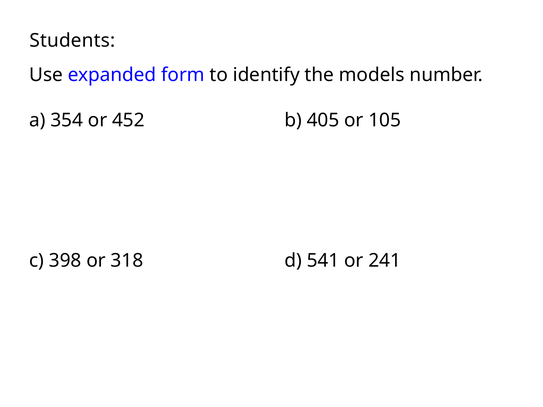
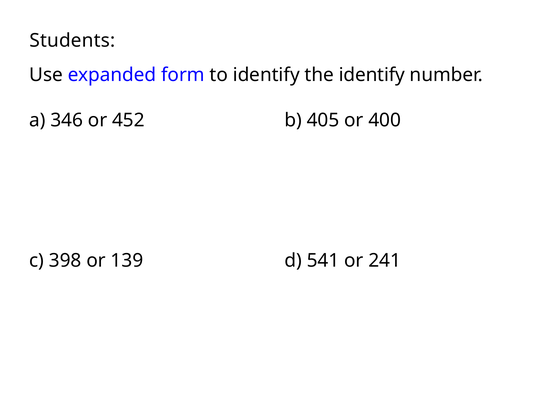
the models: models -> identify
354: 354 -> 346
105: 105 -> 400
318: 318 -> 139
